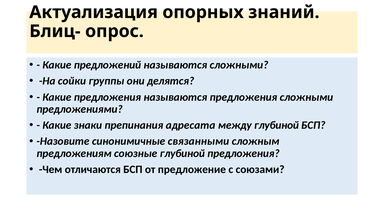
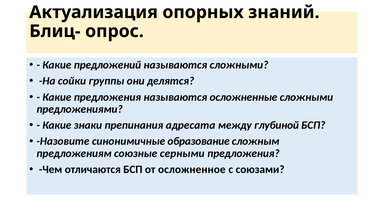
называются предложения: предложения -> осложненные
связанными: связанными -> образование
союзные глубиной: глубиной -> серными
предложение: предложение -> осложненное
